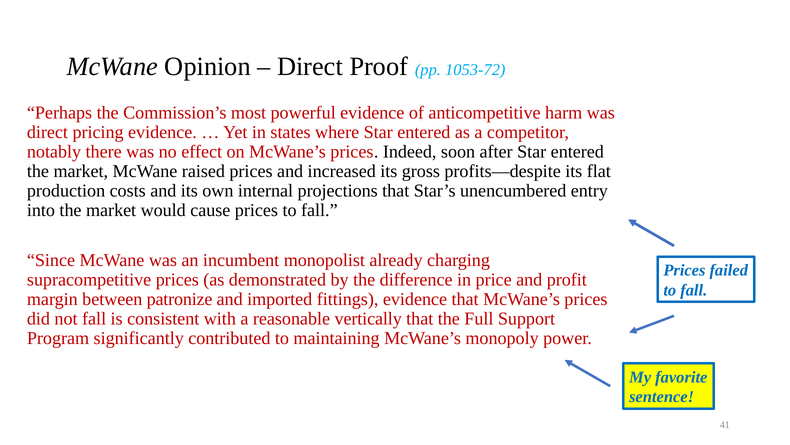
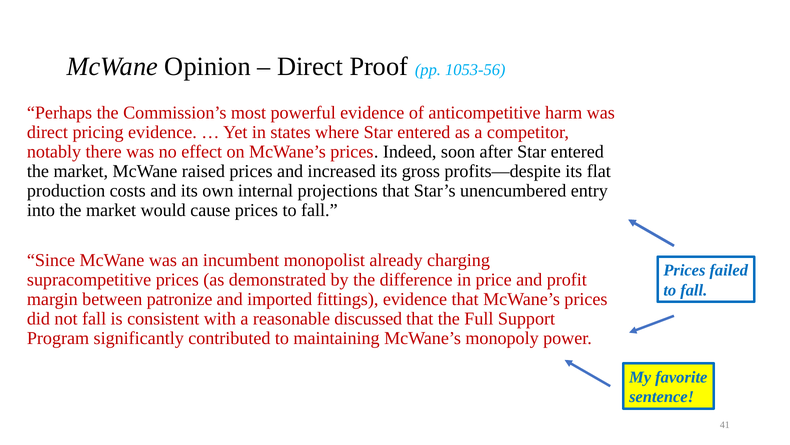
1053-72: 1053-72 -> 1053-56
vertically: vertically -> discussed
